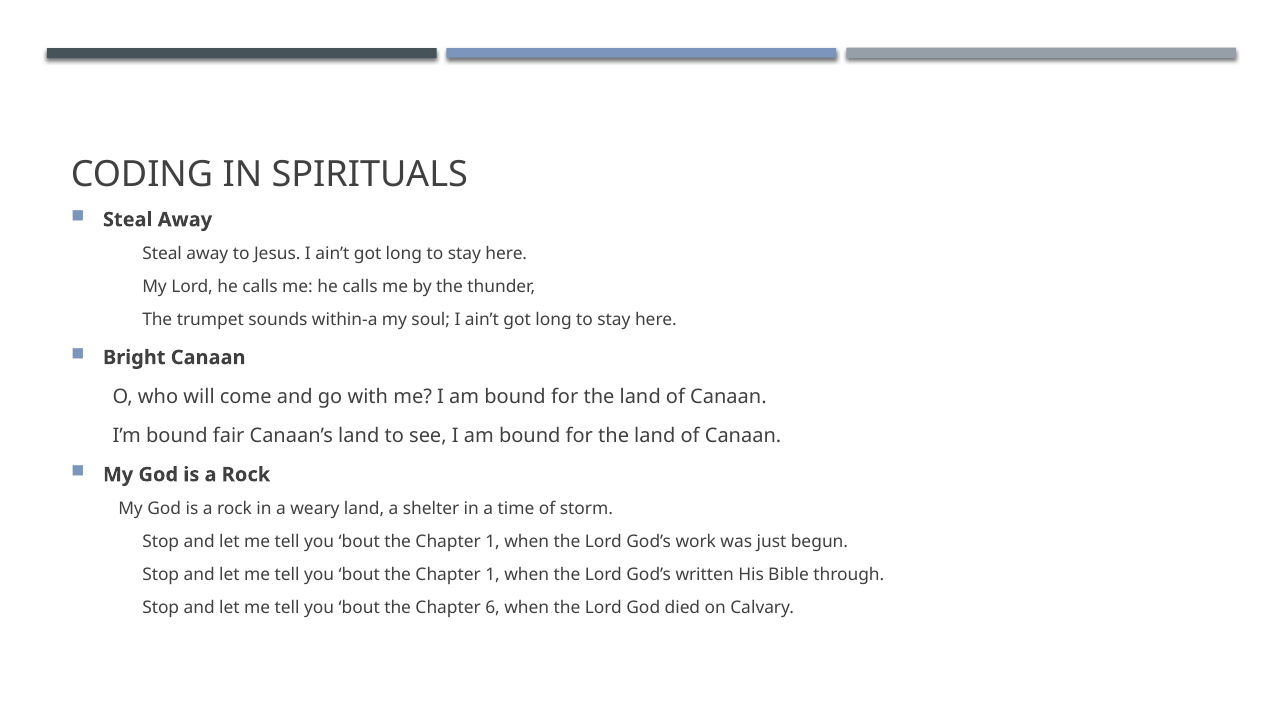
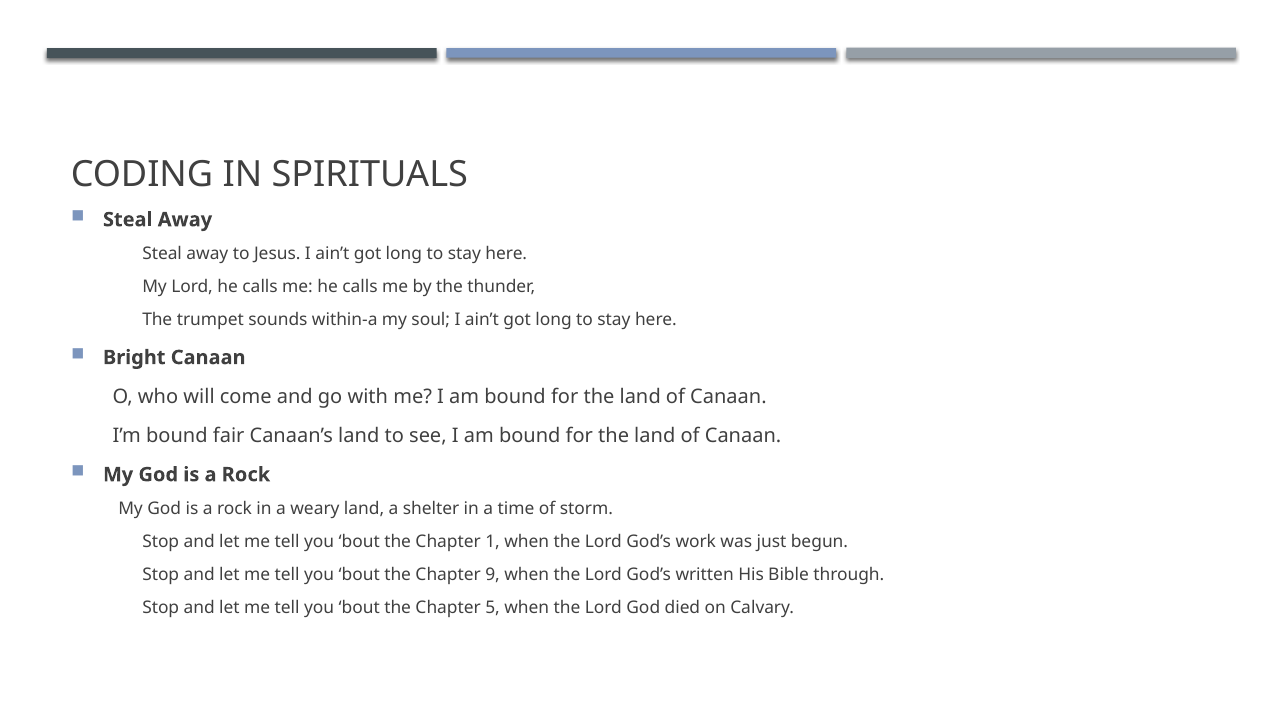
1 at (493, 575): 1 -> 9
6: 6 -> 5
